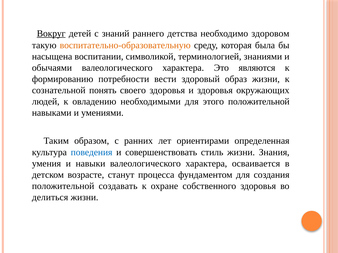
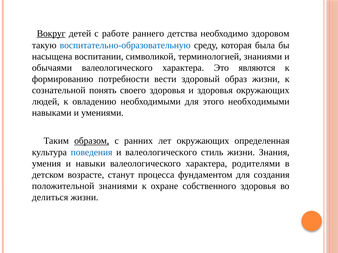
знаний: знаний -> работе
воспитательно-образовательную colour: orange -> blue
этого положительной: положительной -> необходимыми
образом underline: none -> present
лет ориентирами: ориентирами -> окружающих
и совершенствовать: совершенствовать -> валеологического
осваивается: осваивается -> родителями
положительной создавать: создавать -> знаниями
